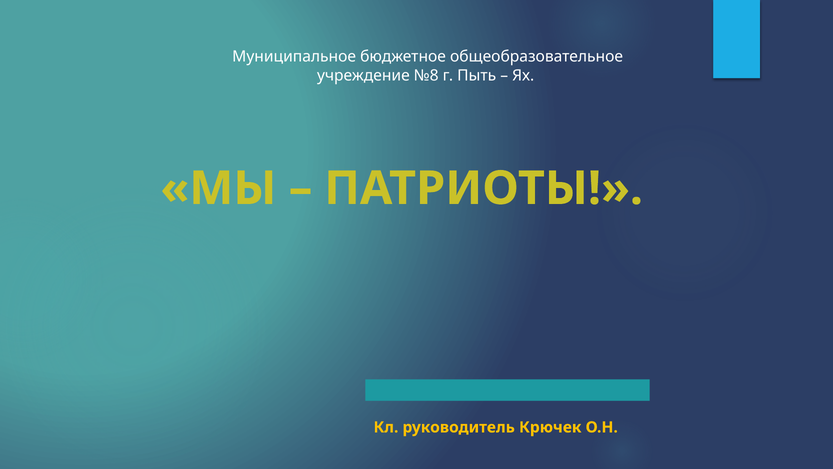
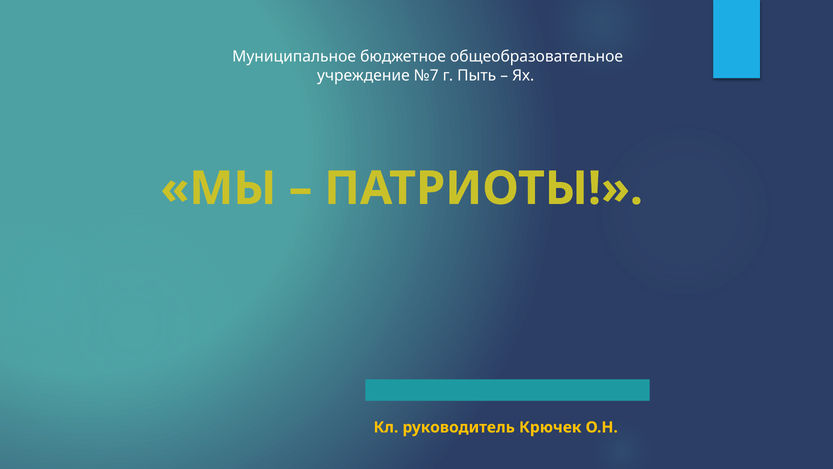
№8: №8 -> №7
